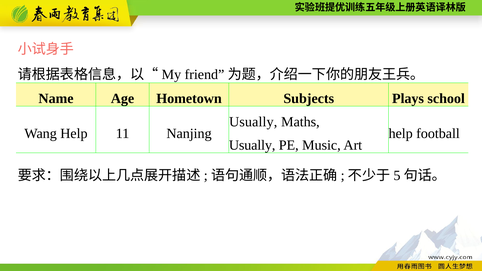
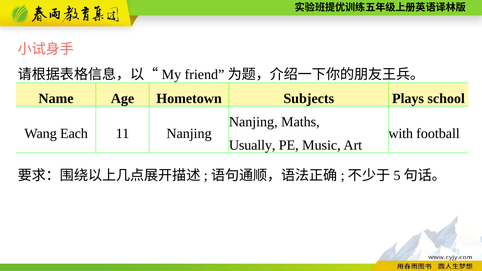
Usually at (253, 122): Usually -> Nanjing
Wang Help: Help -> Each
help at (401, 134): help -> with
